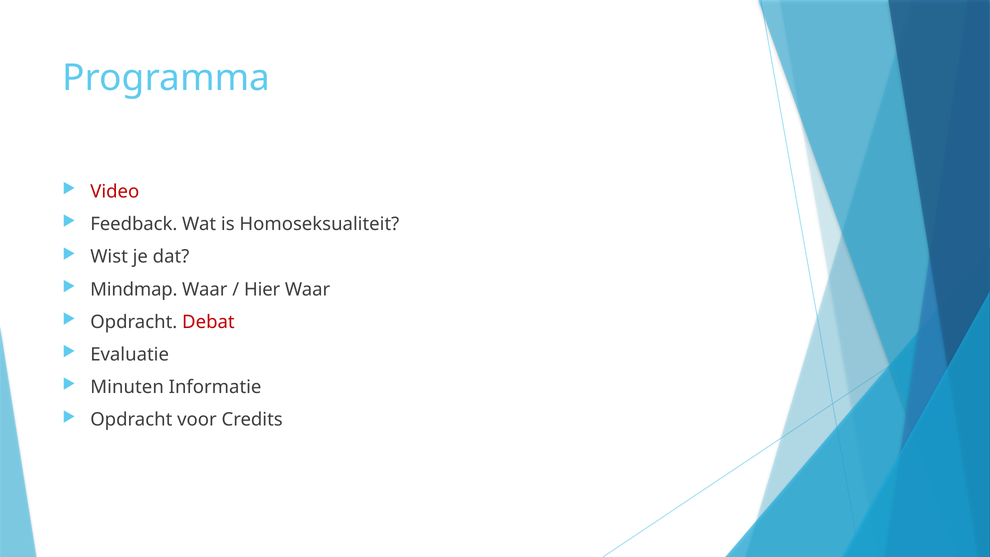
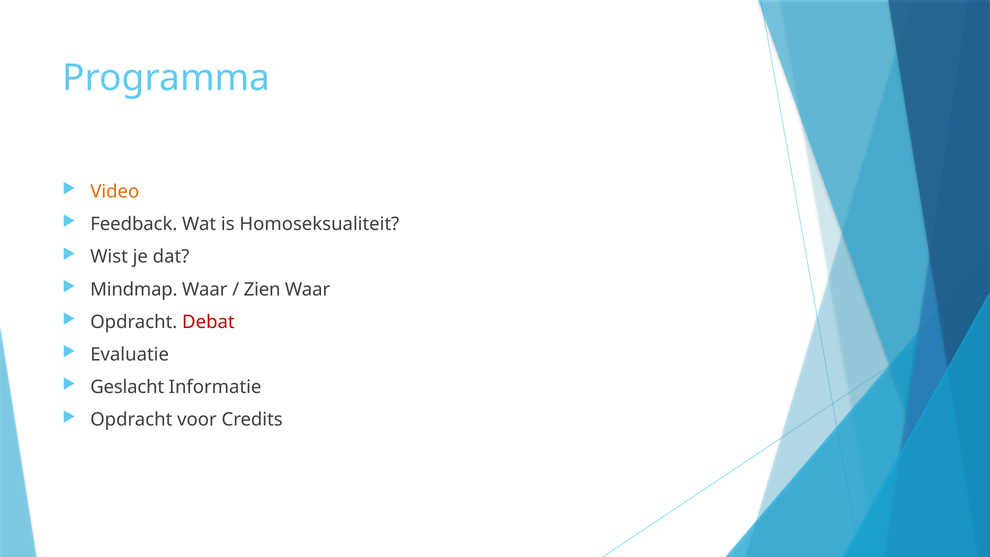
Video colour: red -> orange
Hier: Hier -> Zien
Minuten: Minuten -> Geslacht
